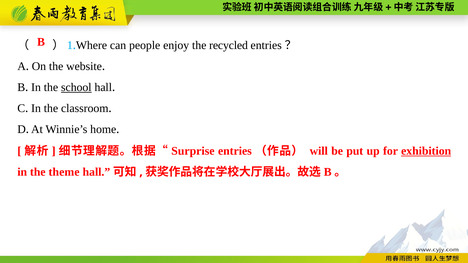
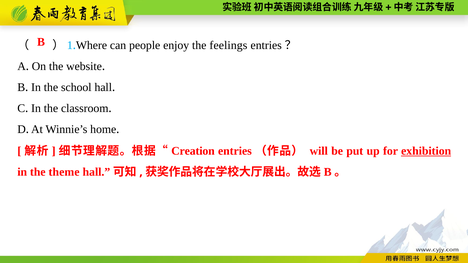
recycled: recycled -> feelings
school underline: present -> none
Surprise: Surprise -> Creation
